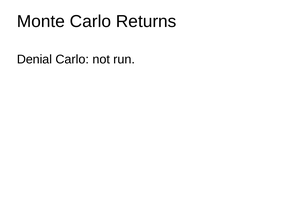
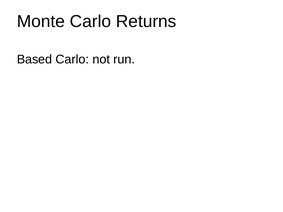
Denial: Denial -> Based
